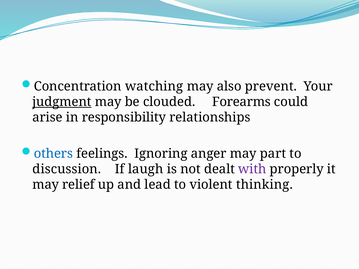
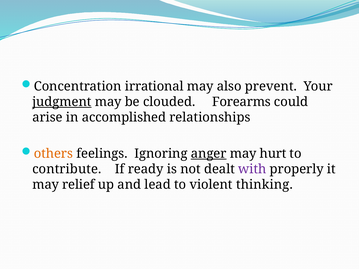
watching: watching -> irrational
responsibility: responsibility -> accomplished
others colour: blue -> orange
anger underline: none -> present
part: part -> hurt
discussion: discussion -> contribute
laugh: laugh -> ready
